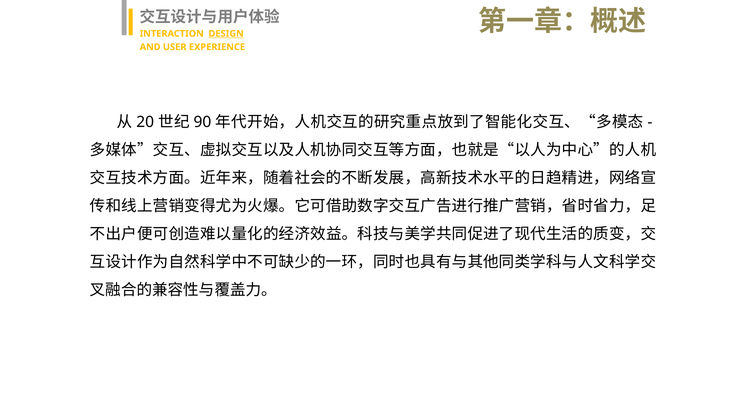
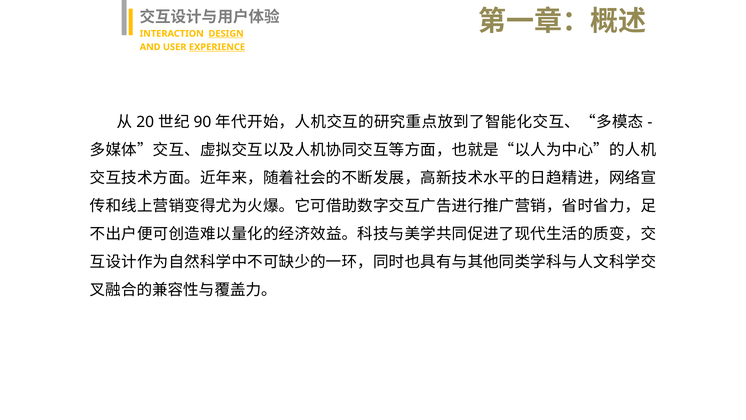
EXPERIENCE underline: none -> present
